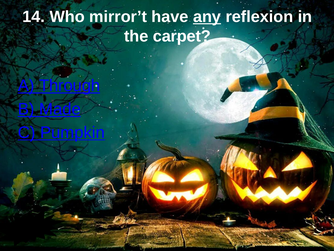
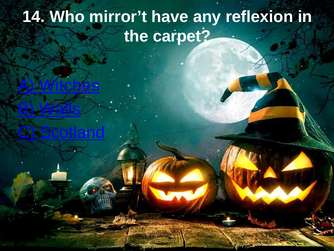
any underline: present -> none
Through: Through -> Witches
Made: Made -> Walls
Pumpkin: Pumpkin -> Scotland
